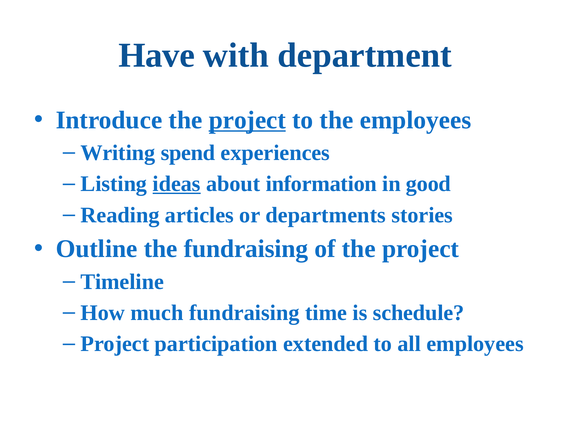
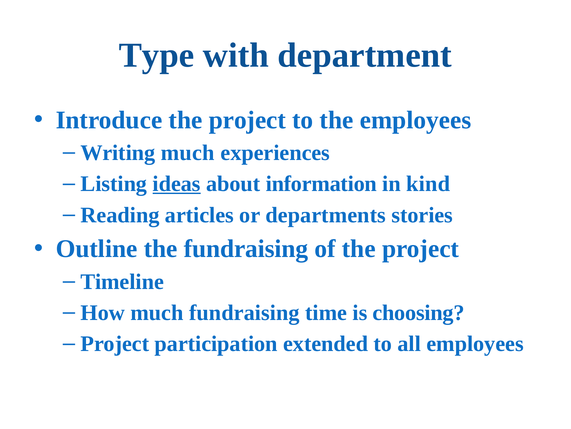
Have: Have -> Type
project at (247, 120) underline: present -> none
Writing spend: spend -> much
good: good -> kind
schedule: schedule -> choosing
